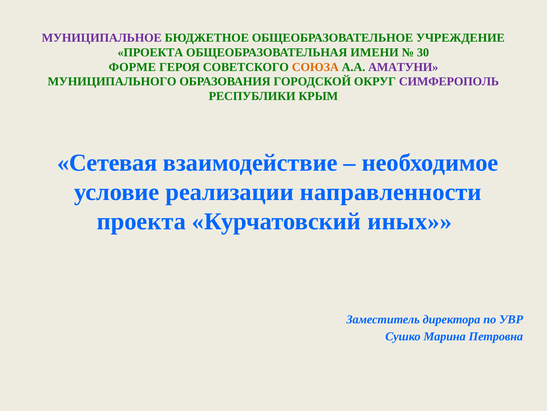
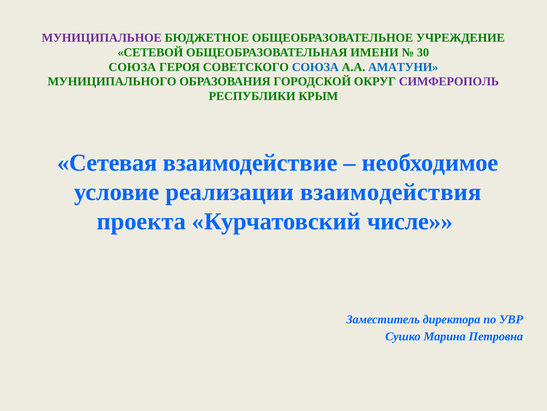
ПРОЕКТА at (150, 52): ПРОЕКТА -> СЕТЕВОЙ
ФОРМЕ at (132, 67): ФОРМЕ -> СОЮЗА
СОЮЗА at (315, 67) colour: orange -> blue
АМАТУНИ colour: purple -> blue
направленности: направленности -> взаимодействия
иных: иных -> числе
